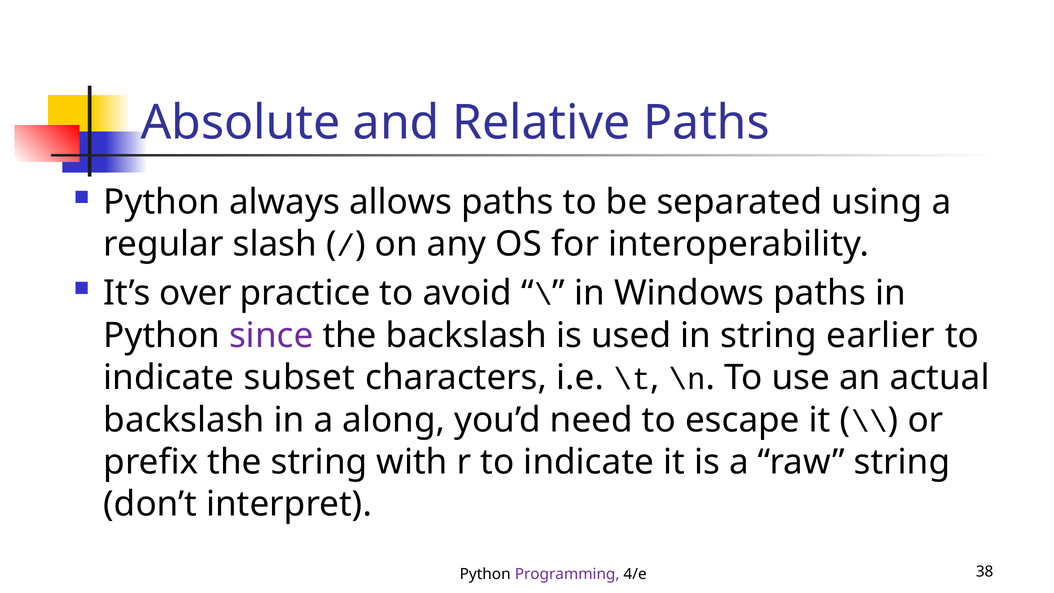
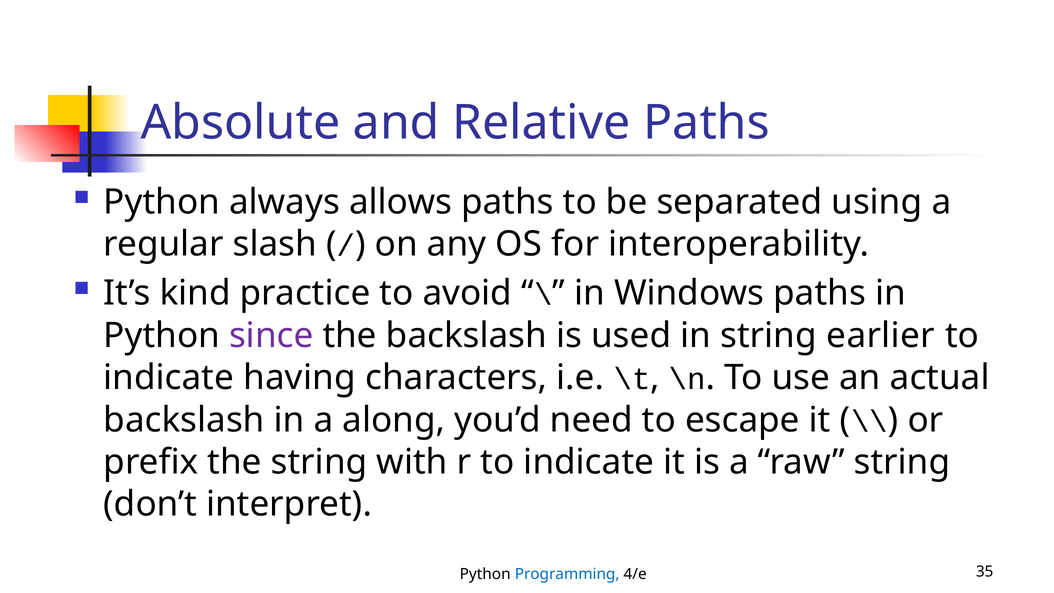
over: over -> kind
subset: subset -> having
Programming colour: purple -> blue
38: 38 -> 35
